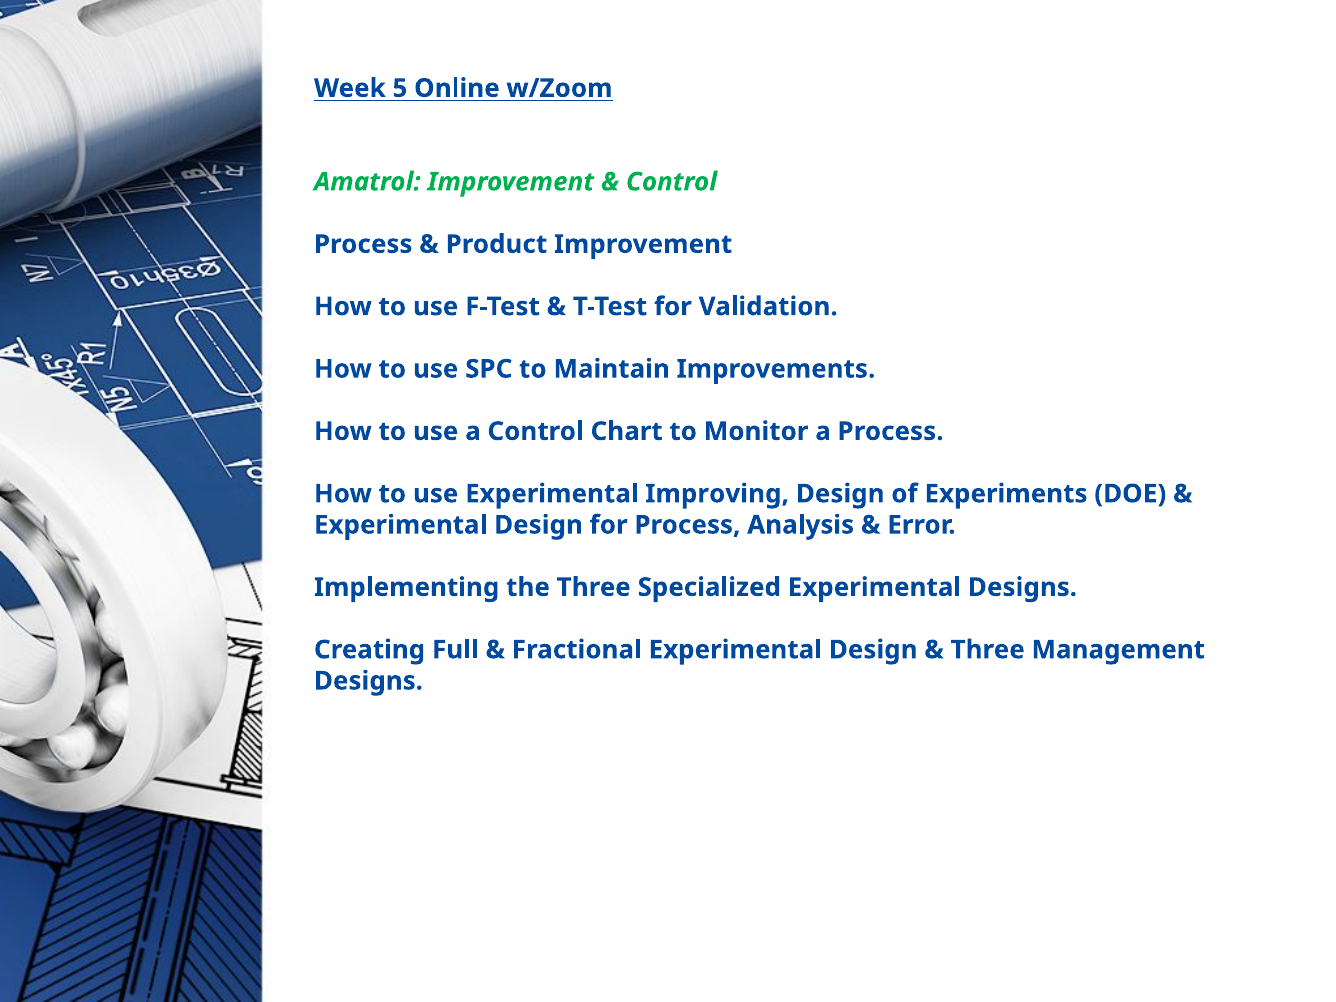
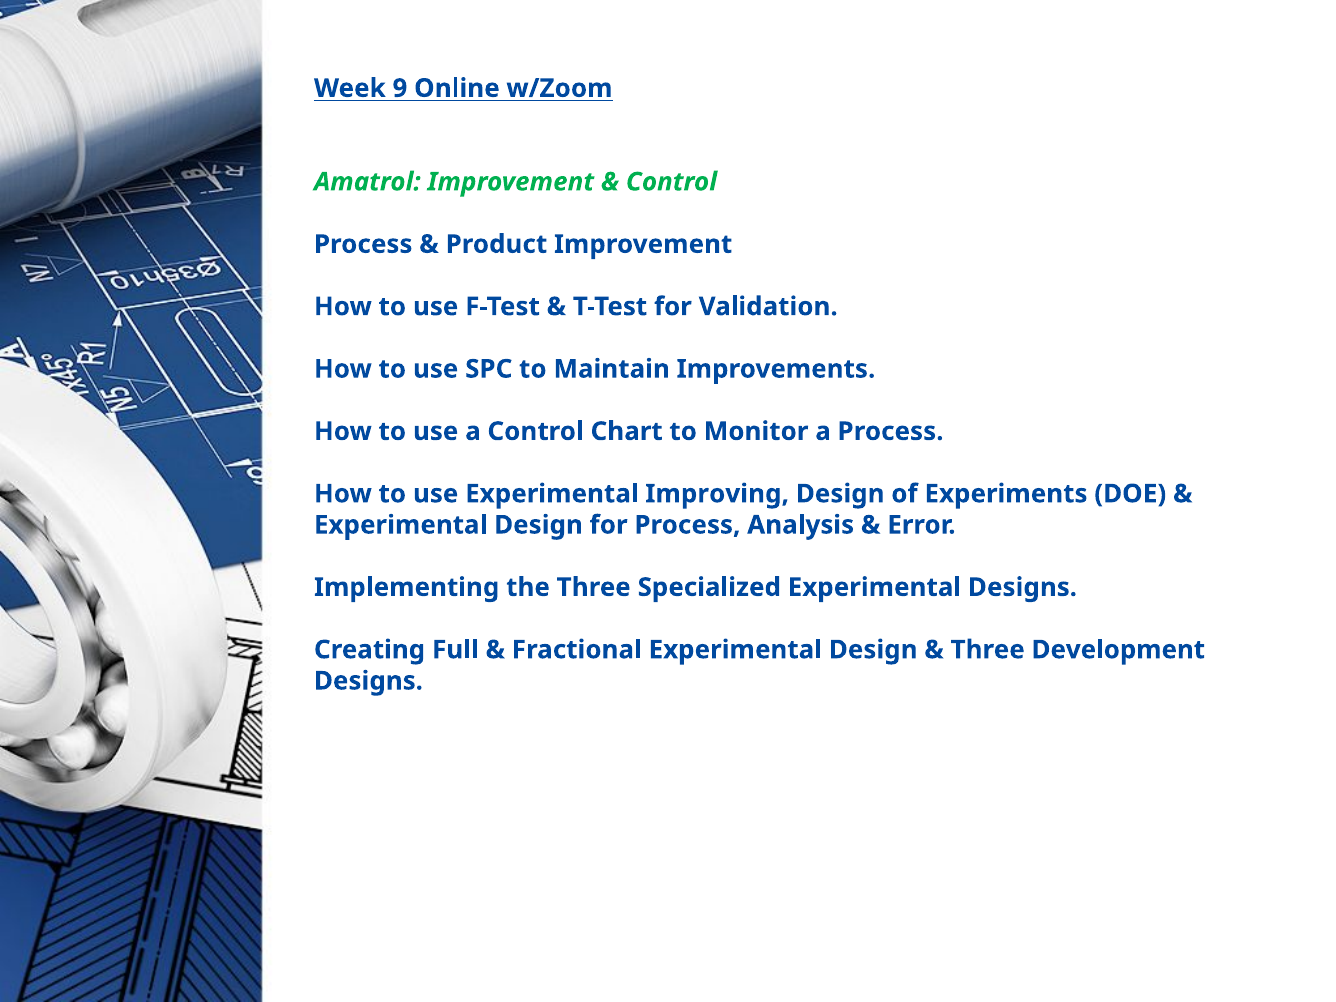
5: 5 -> 9
Management: Management -> Development
